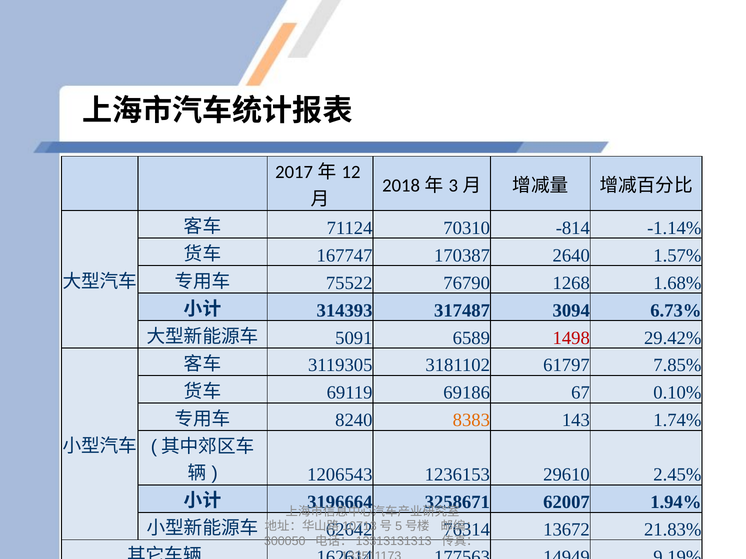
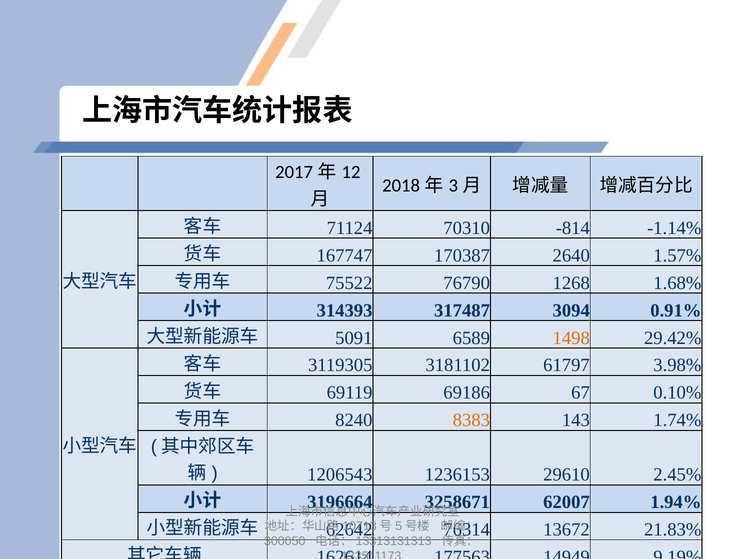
6.73%: 6.73% -> 0.91%
1498 colour: red -> orange
7.85%: 7.85% -> 3.98%
